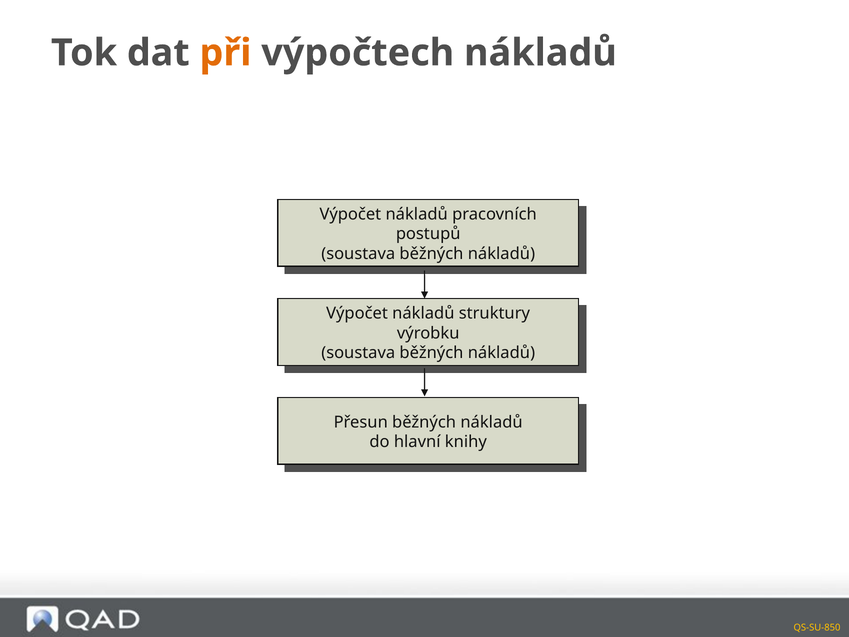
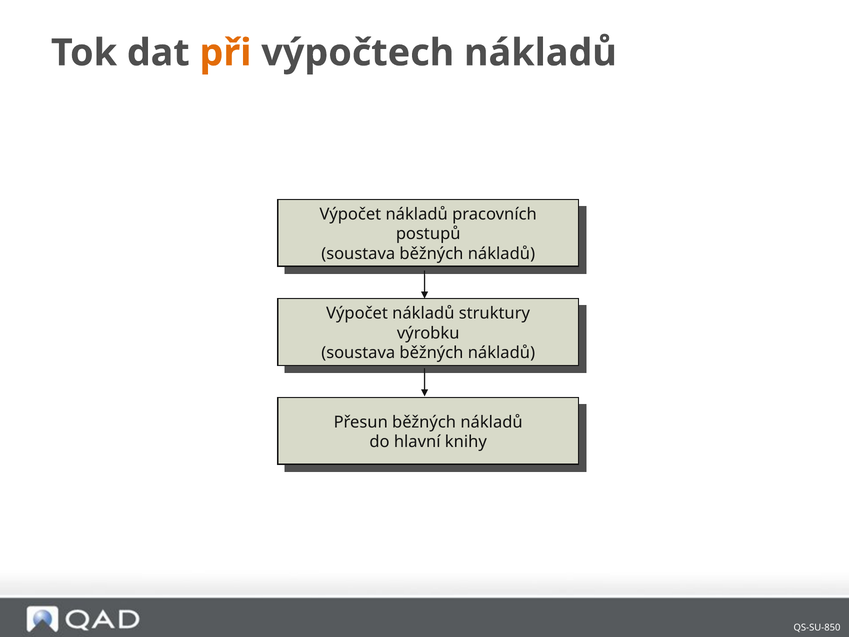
QS-SU-850 colour: yellow -> white
